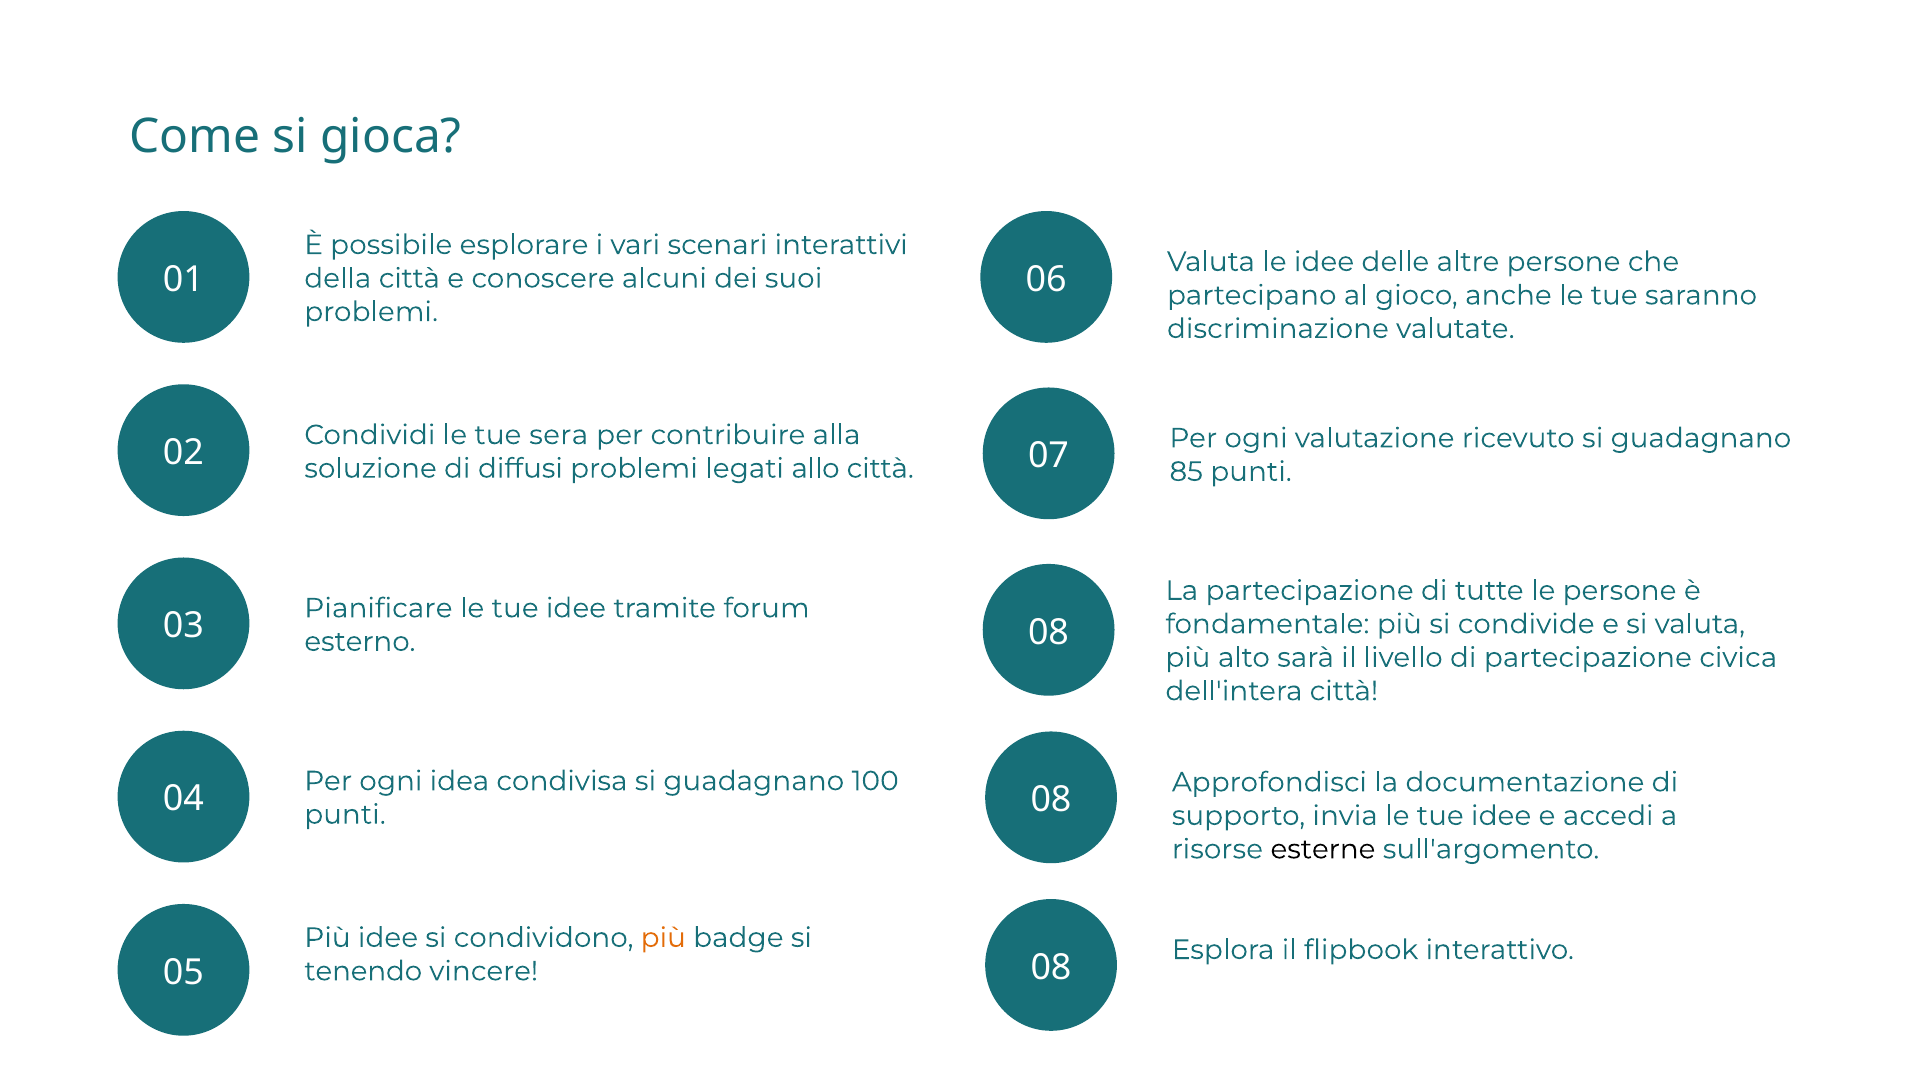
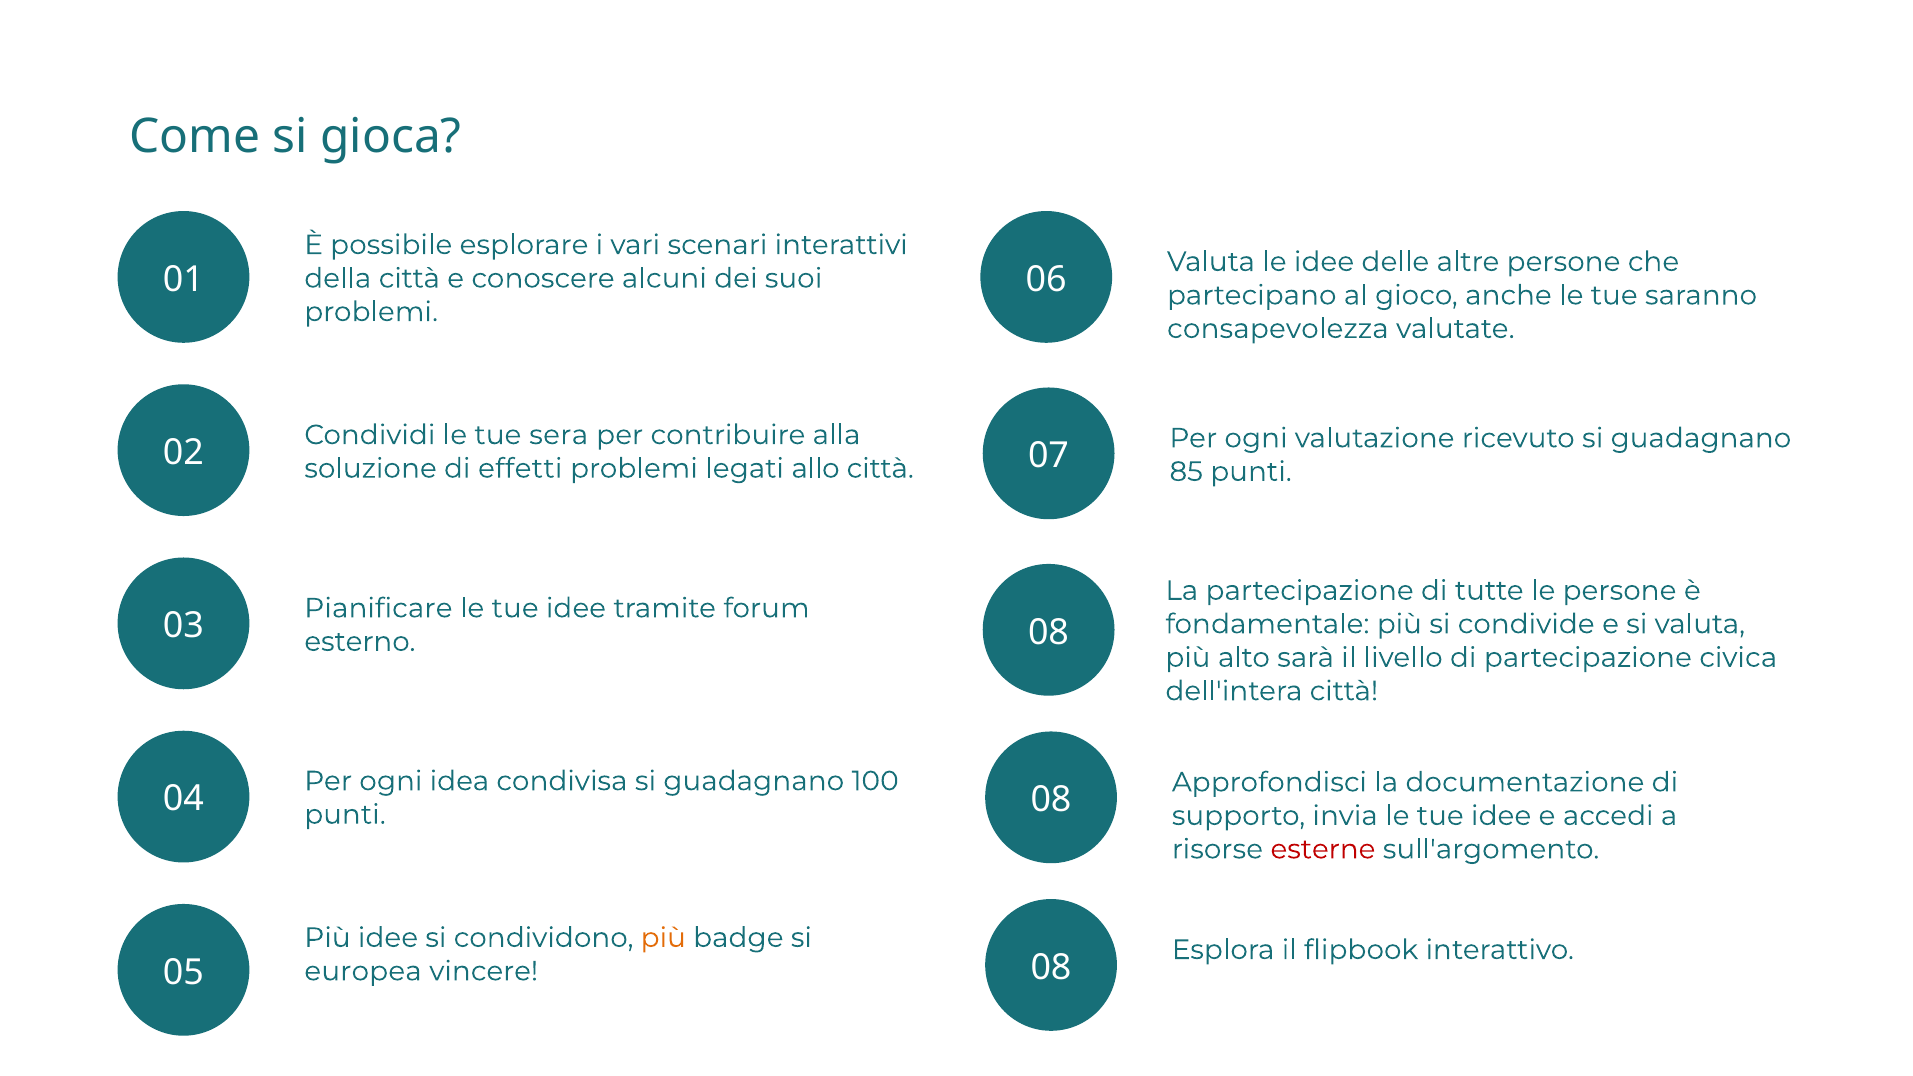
discriminazione: discriminazione -> consapevolezza
diffusi: diffusi -> effetti
esterne colour: black -> red
tenendo: tenendo -> europea
